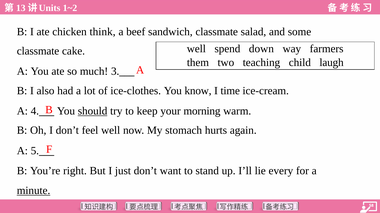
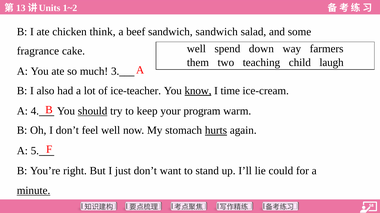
sandwich classmate: classmate -> sandwich
classmate at (38, 51): classmate -> fragrance
ice-clothes: ice-clothes -> ice-teacher
know underline: none -> present
morning: morning -> program
hurts underline: none -> present
every: every -> could
